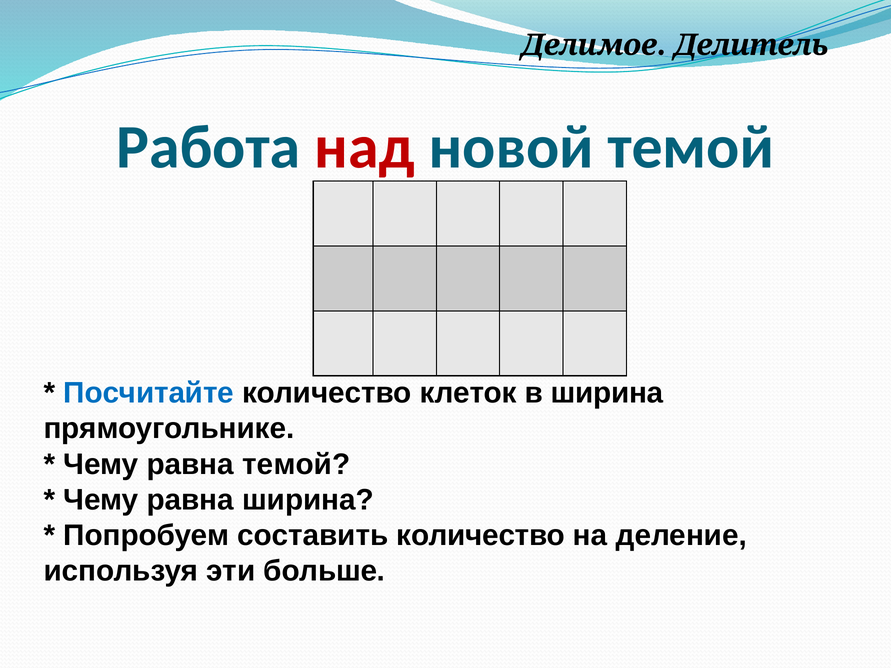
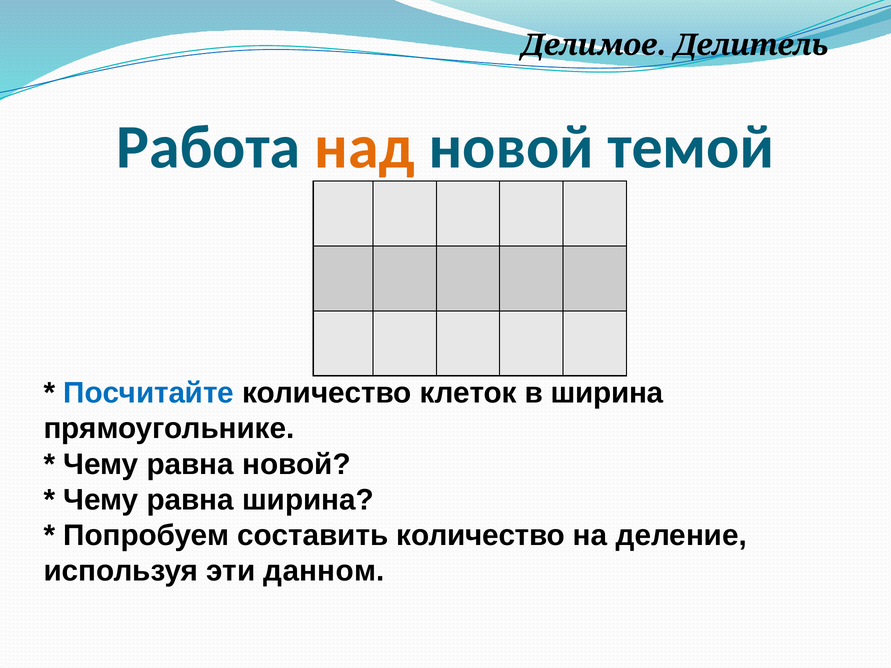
над colour: red -> orange
равна темой: темой -> новой
больше: больше -> данном
